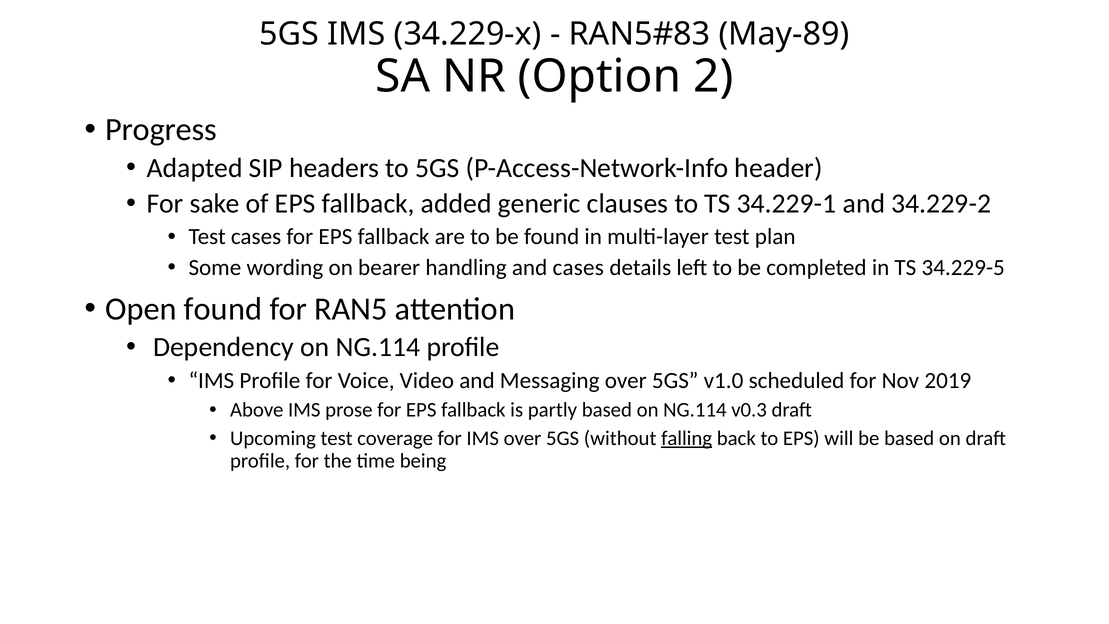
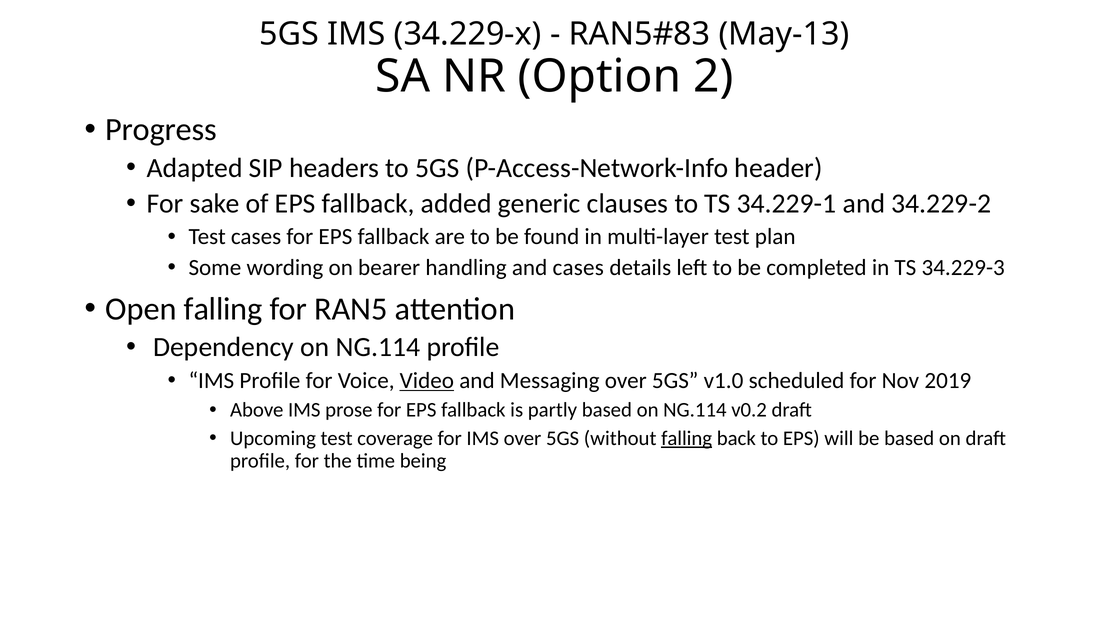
May-89: May-89 -> May-13
34.229-5: 34.229-5 -> 34.229-3
Open found: found -> falling
Video underline: none -> present
v0.3: v0.3 -> v0.2
